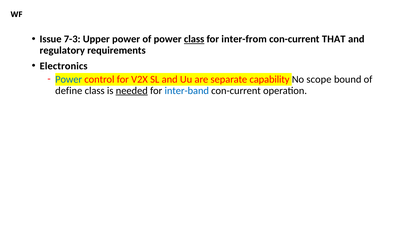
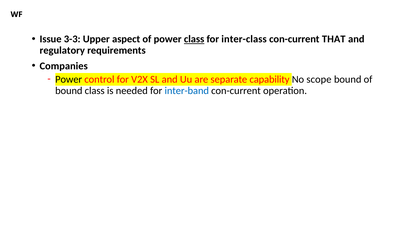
7-3: 7-3 -> 3-3
Upper power: power -> aspect
inter-from: inter-from -> inter-class
Electronics: Electronics -> Companies
Power at (69, 80) colour: blue -> black
define at (69, 91): define -> bound
needed underline: present -> none
